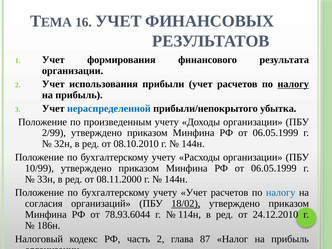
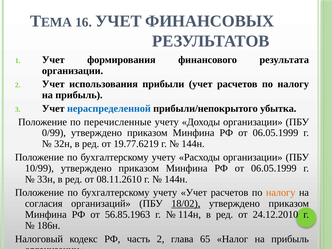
налогу at (293, 84) underline: present -> none
произведенным: произведенным -> перечисленные
2/99: 2/99 -> 0/99
08.10.2010: 08.10.2010 -> 19.77.6219
08.11.2000: 08.11.2000 -> 08.11.2610
налогу at (281, 193) colour: blue -> orange
78.93.6044: 78.93.6044 -> 56.85.1963
87: 87 -> 65
